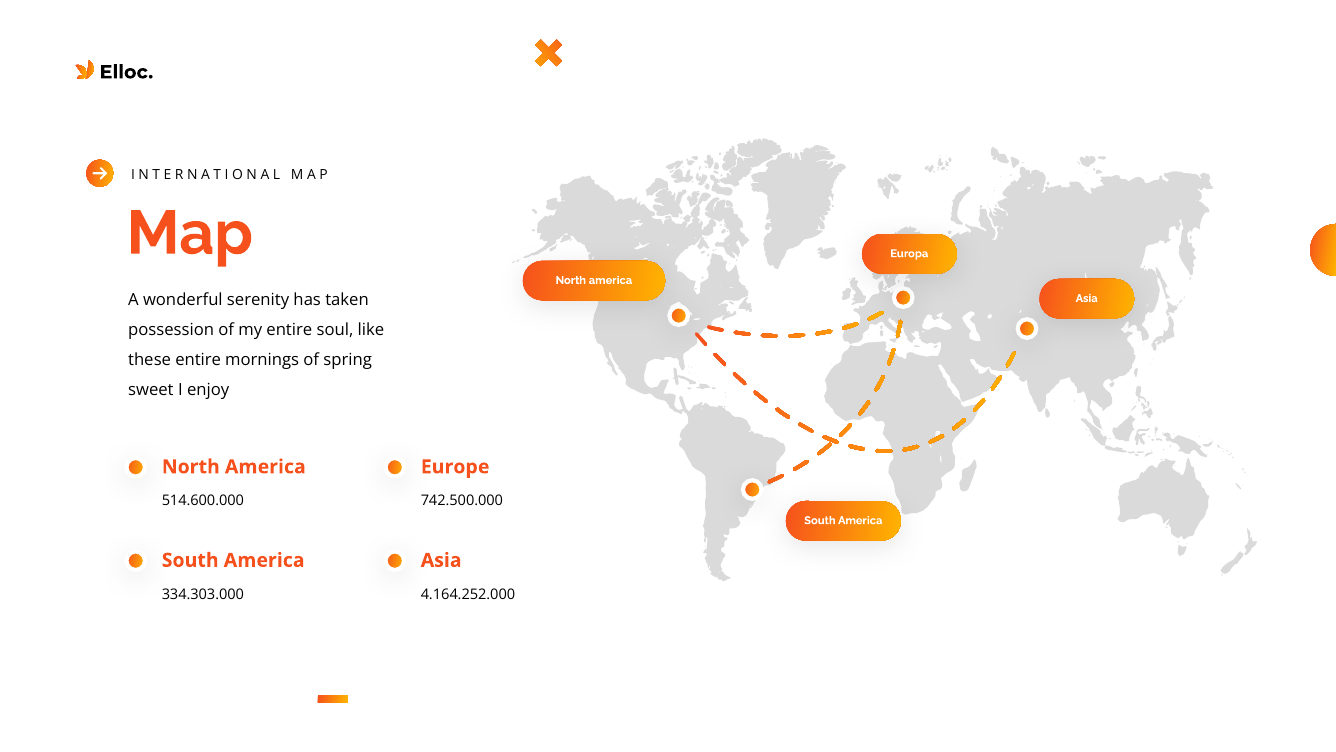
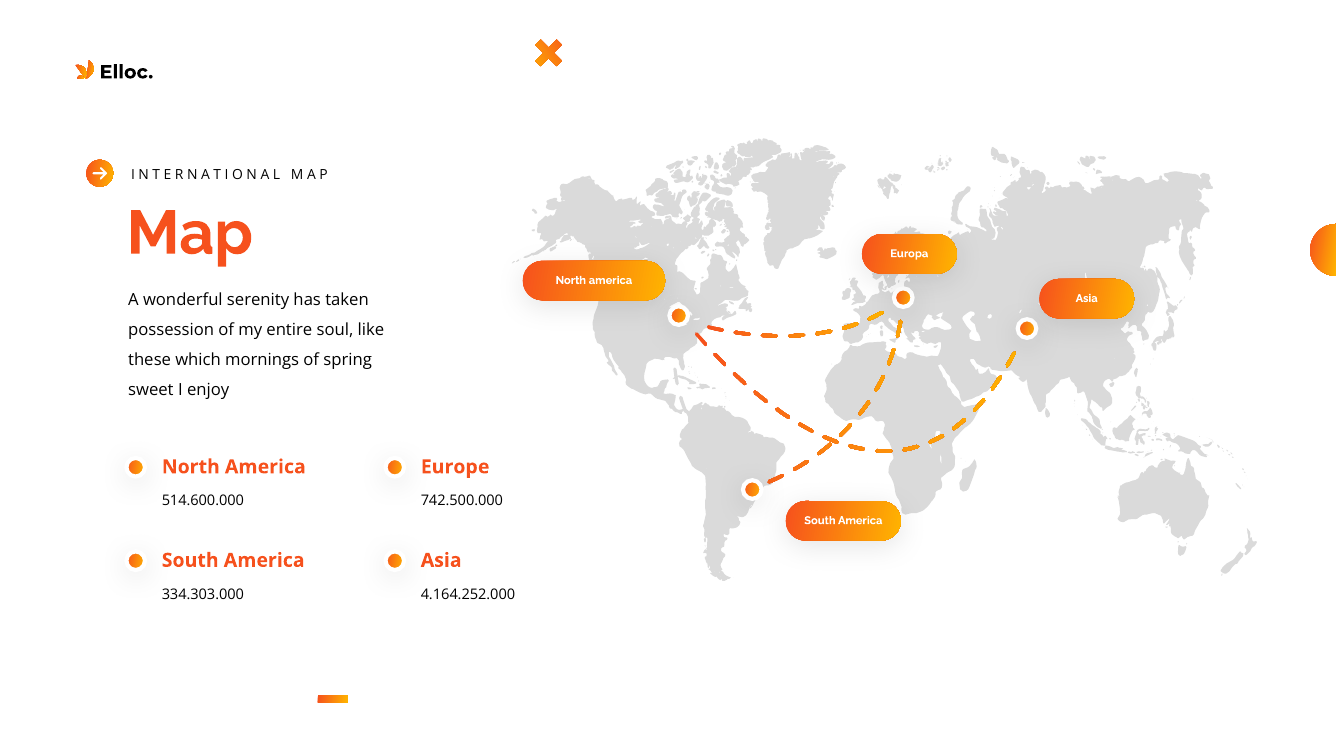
these entire: entire -> which
